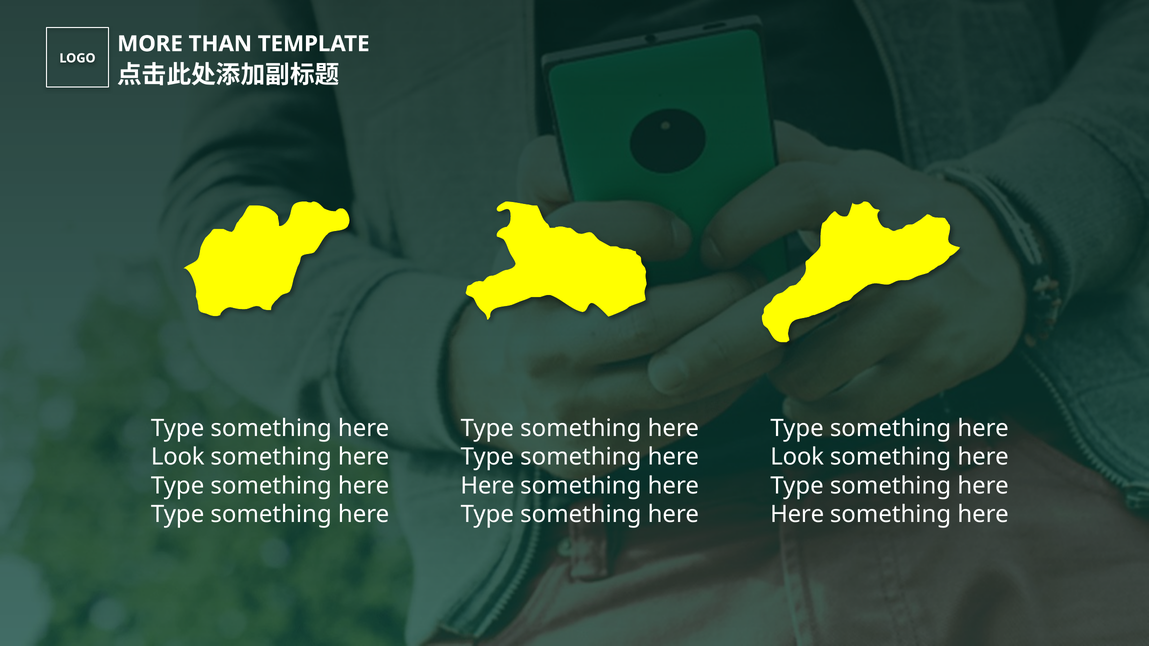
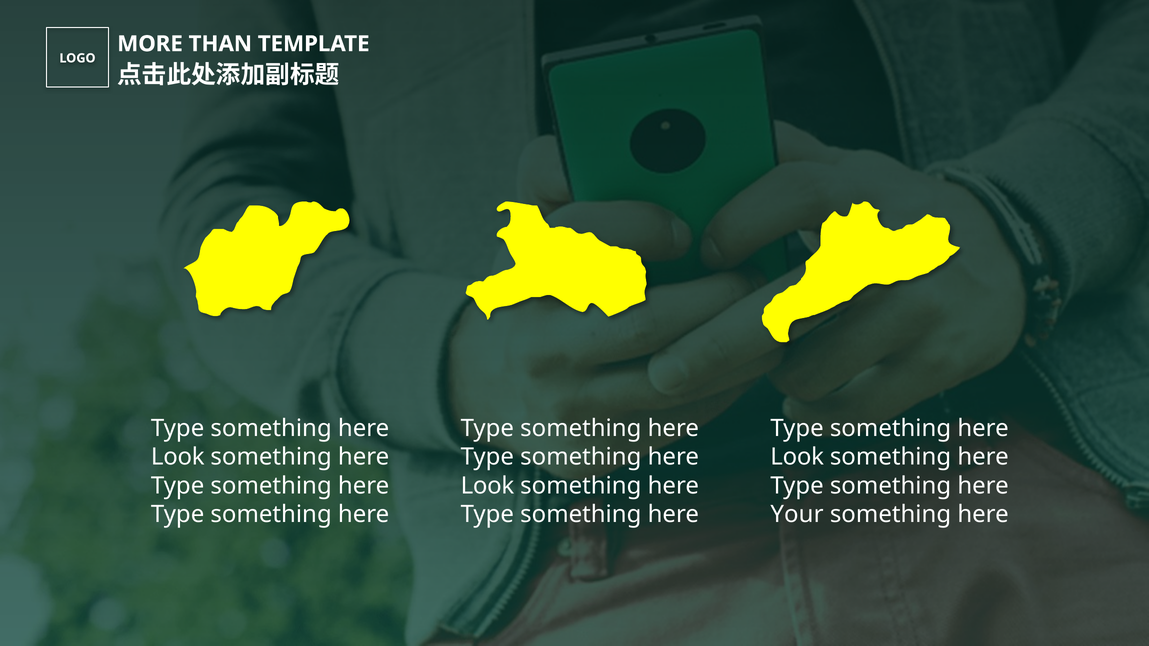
Here at (487, 486): Here -> Look
Here at (797, 515): Here -> Your
